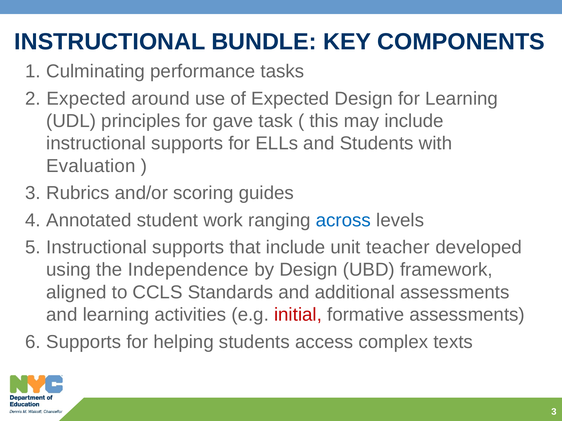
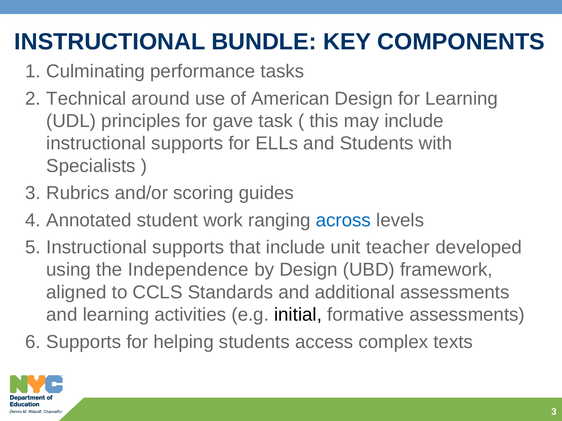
Expected at (86, 99): Expected -> Technical
of Expected: Expected -> American
Evaluation: Evaluation -> Specialists
initial colour: red -> black
